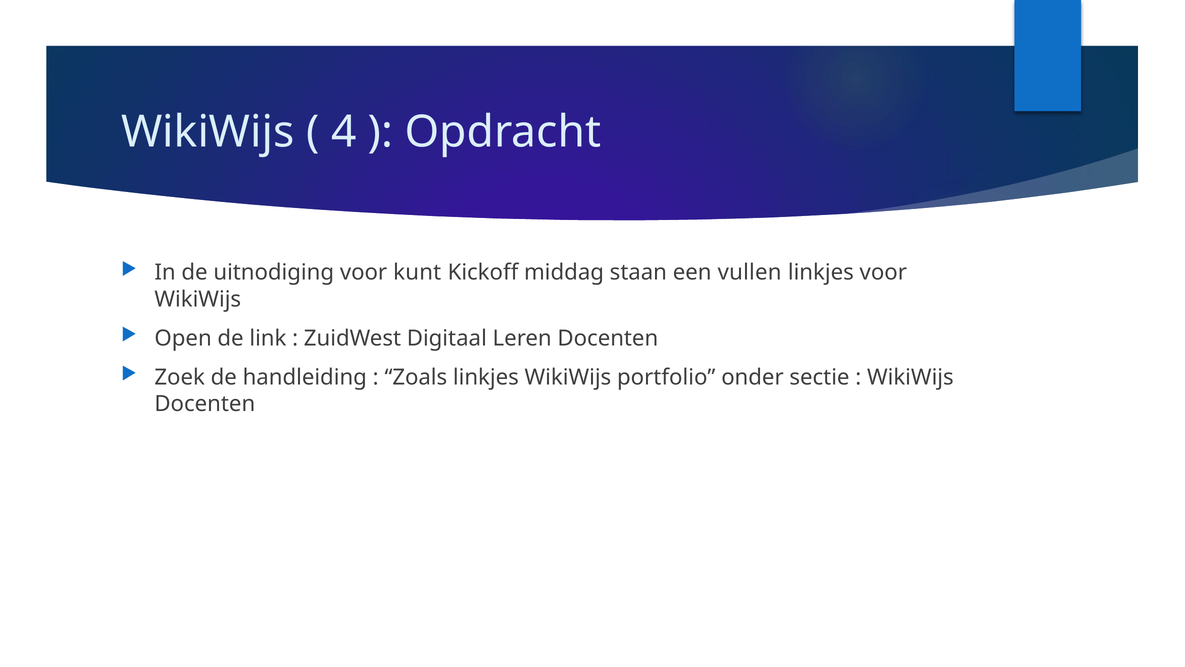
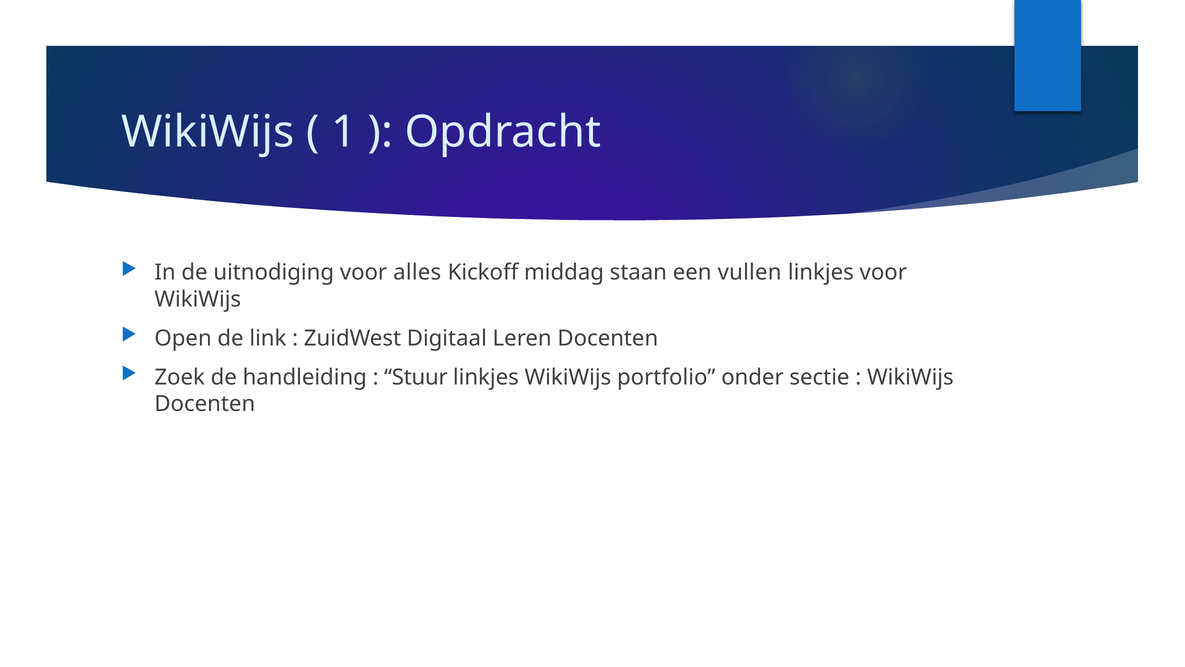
4: 4 -> 1
kunt: kunt -> alles
Zoals: Zoals -> Stuur
